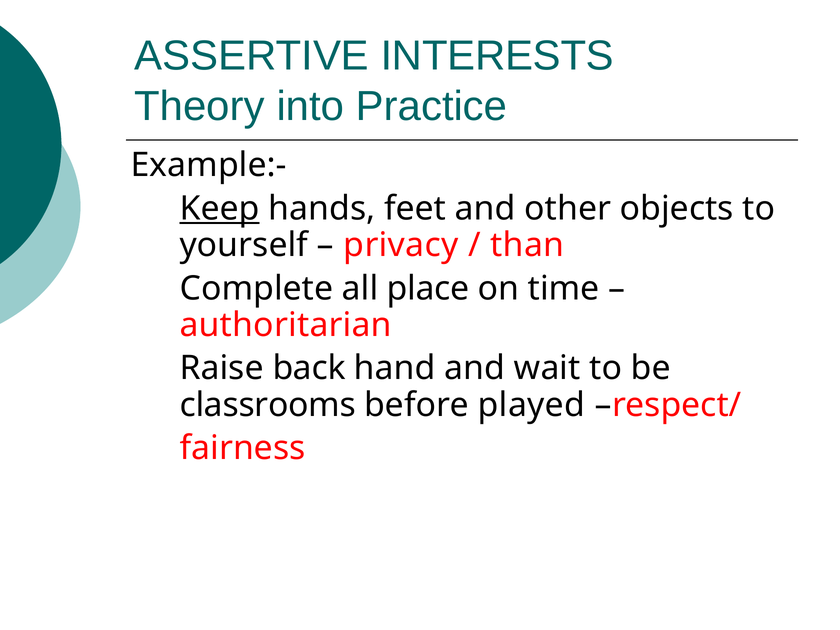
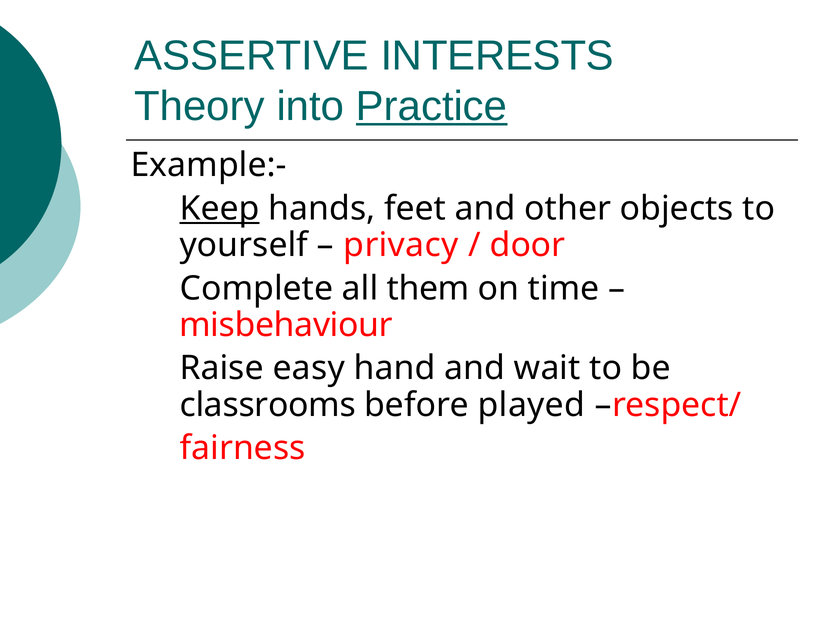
Practice underline: none -> present
than: than -> door
place: place -> them
authoritarian: authoritarian -> misbehaviour
back: back -> easy
